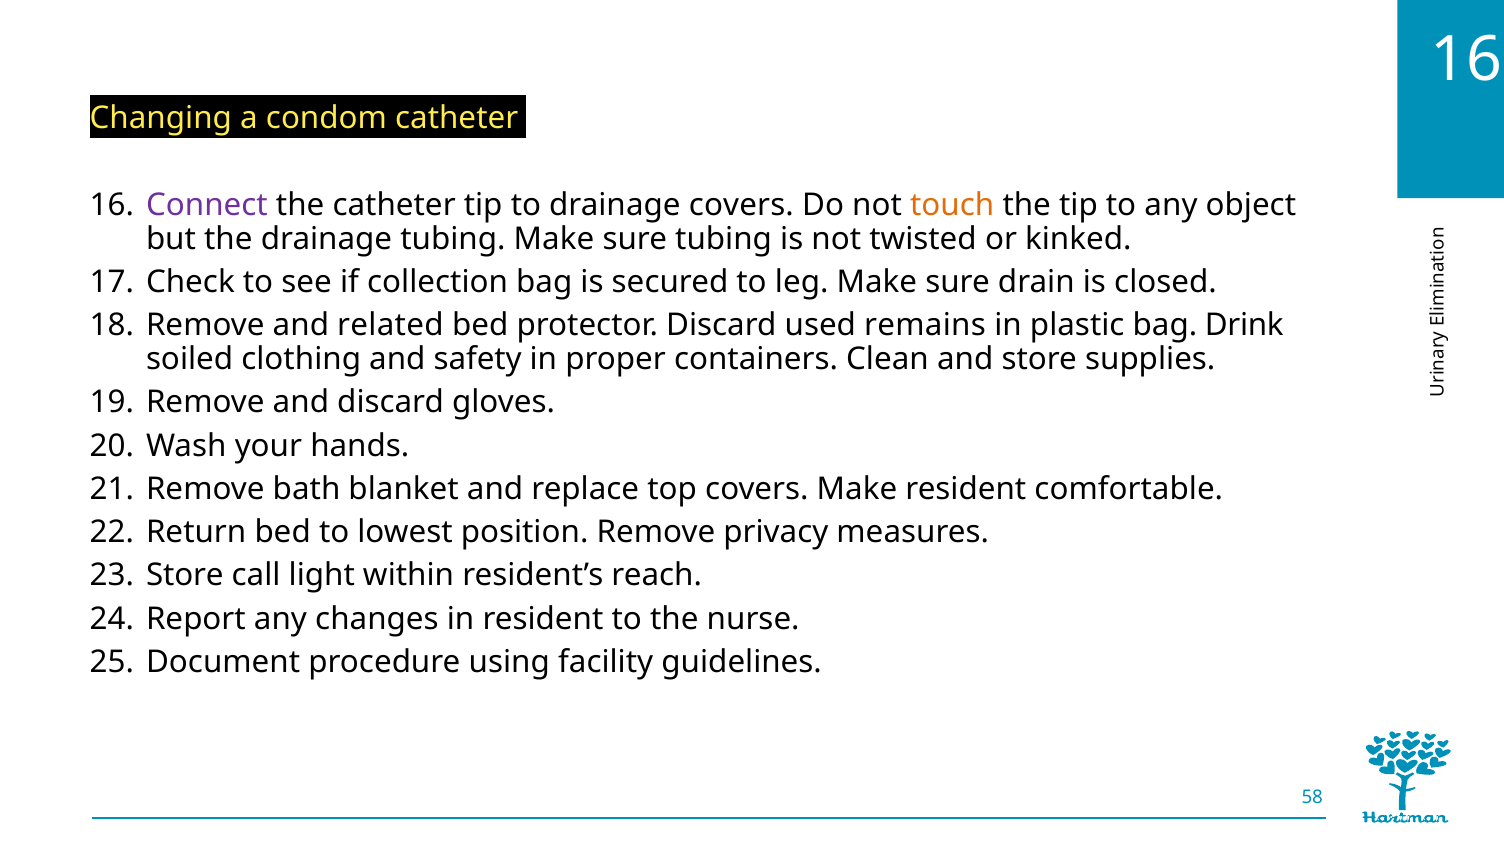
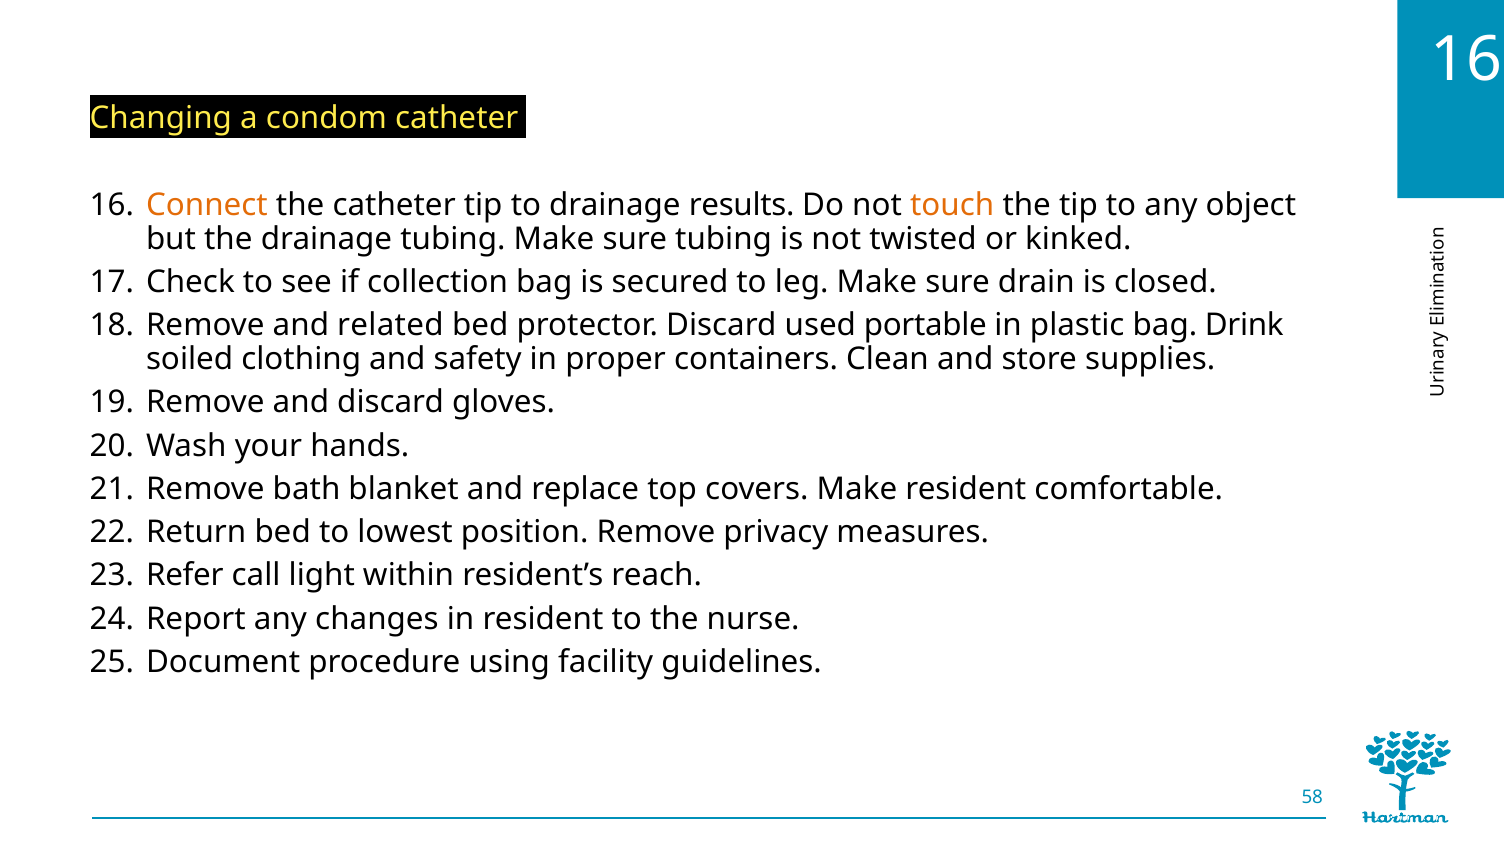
Connect colour: purple -> orange
drainage covers: covers -> results
remains: remains -> portable
Store at (185, 576): Store -> Refer
